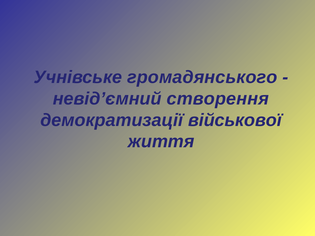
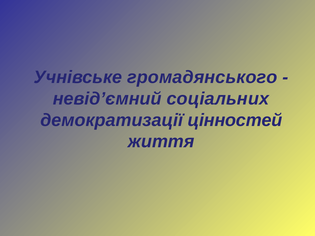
створення: створення -> соціальних
військової: військової -> цінностей
